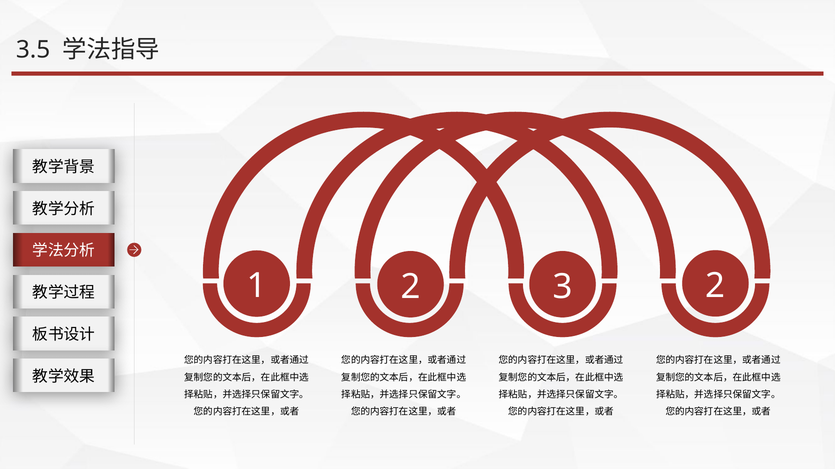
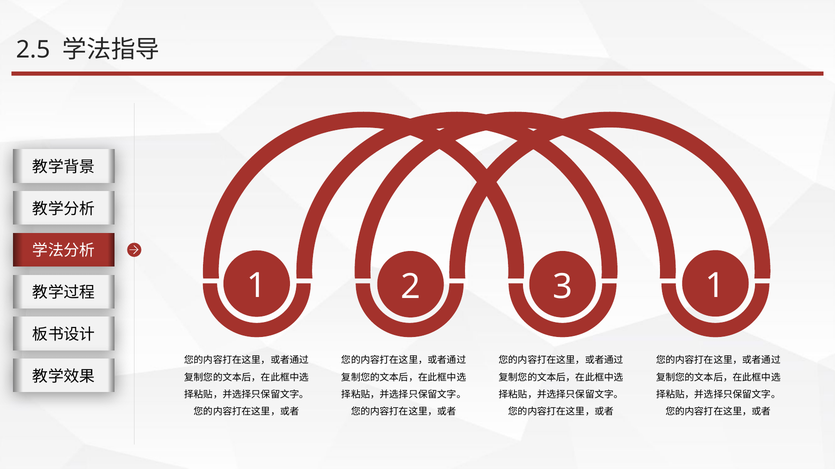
3.5: 3.5 -> 2.5
3 2: 2 -> 1
